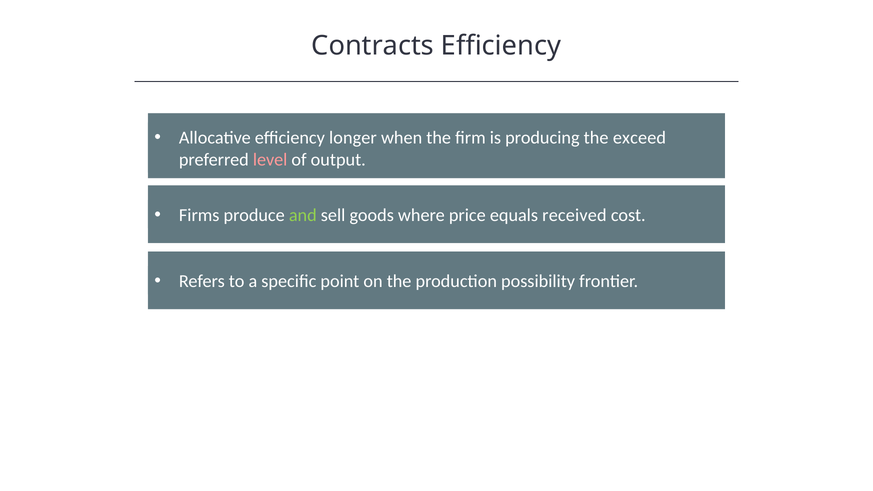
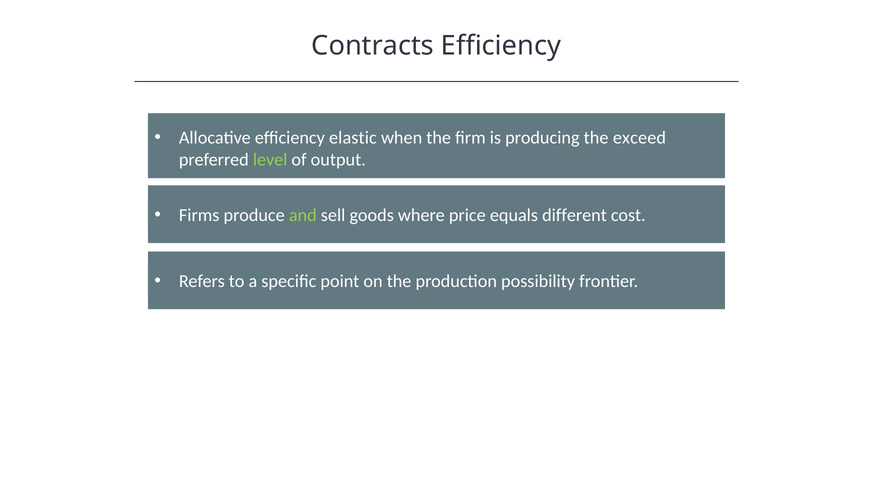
longer: longer -> elastic
level colour: pink -> light green
received: received -> different
